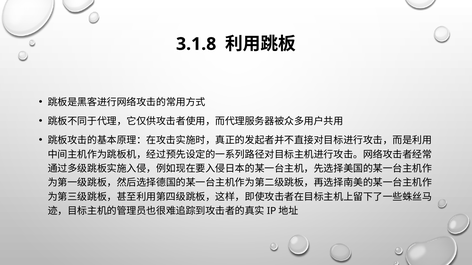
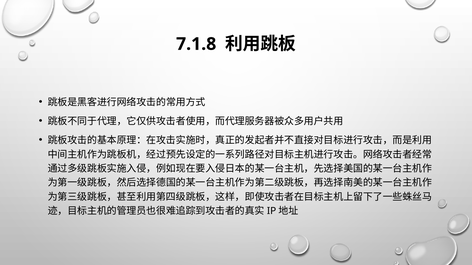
3.1.8: 3.1.8 -> 7.1.8
